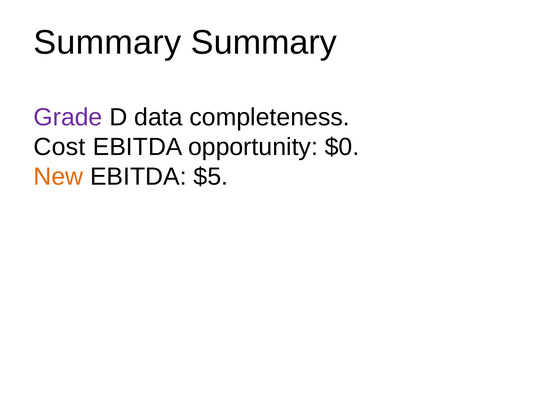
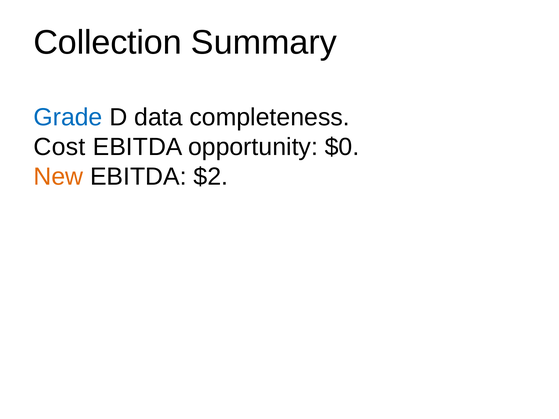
Summary at (107, 42): Summary -> Collection
Grade colour: purple -> blue
$5: $5 -> $2
